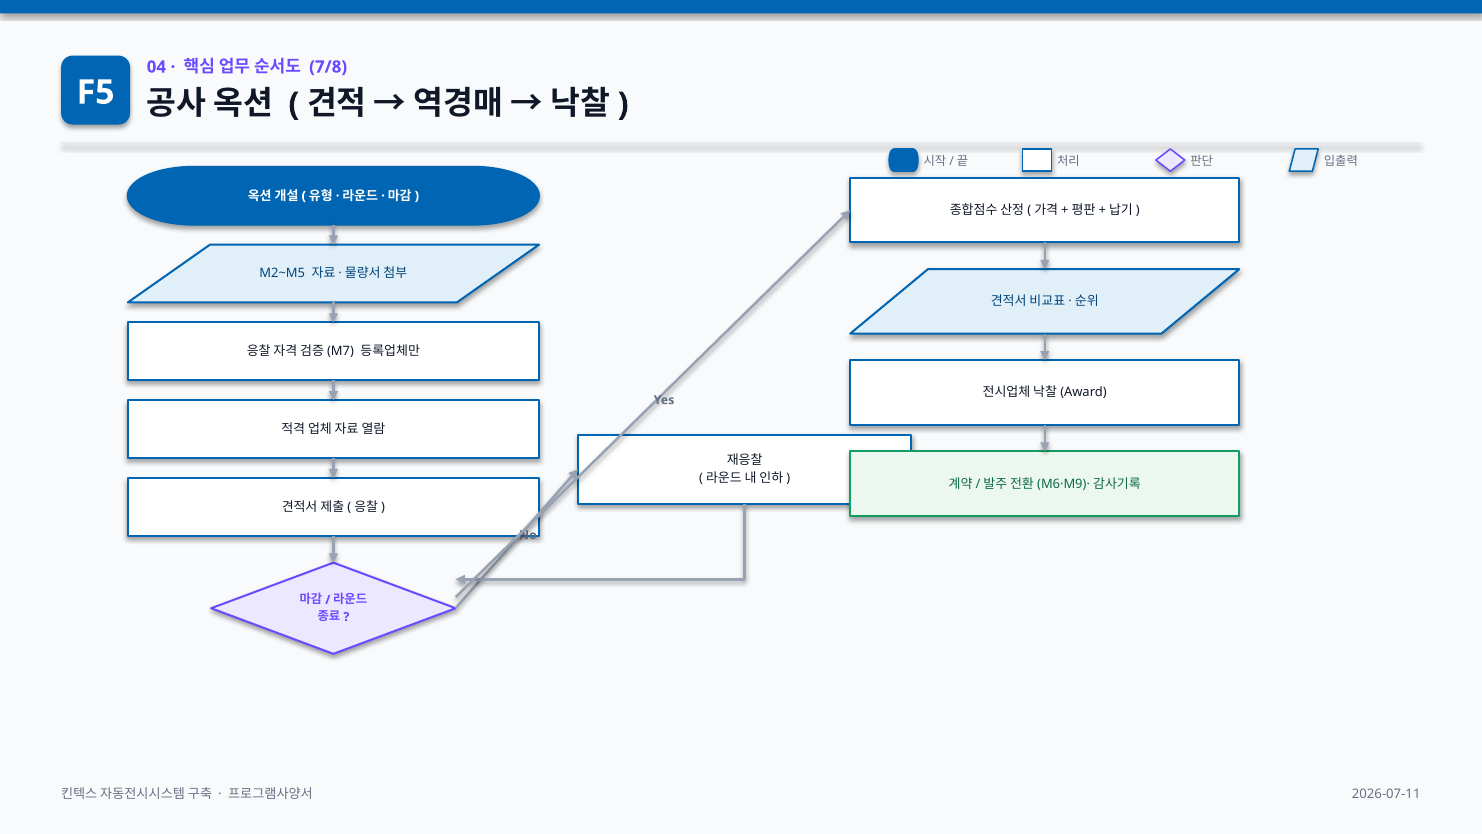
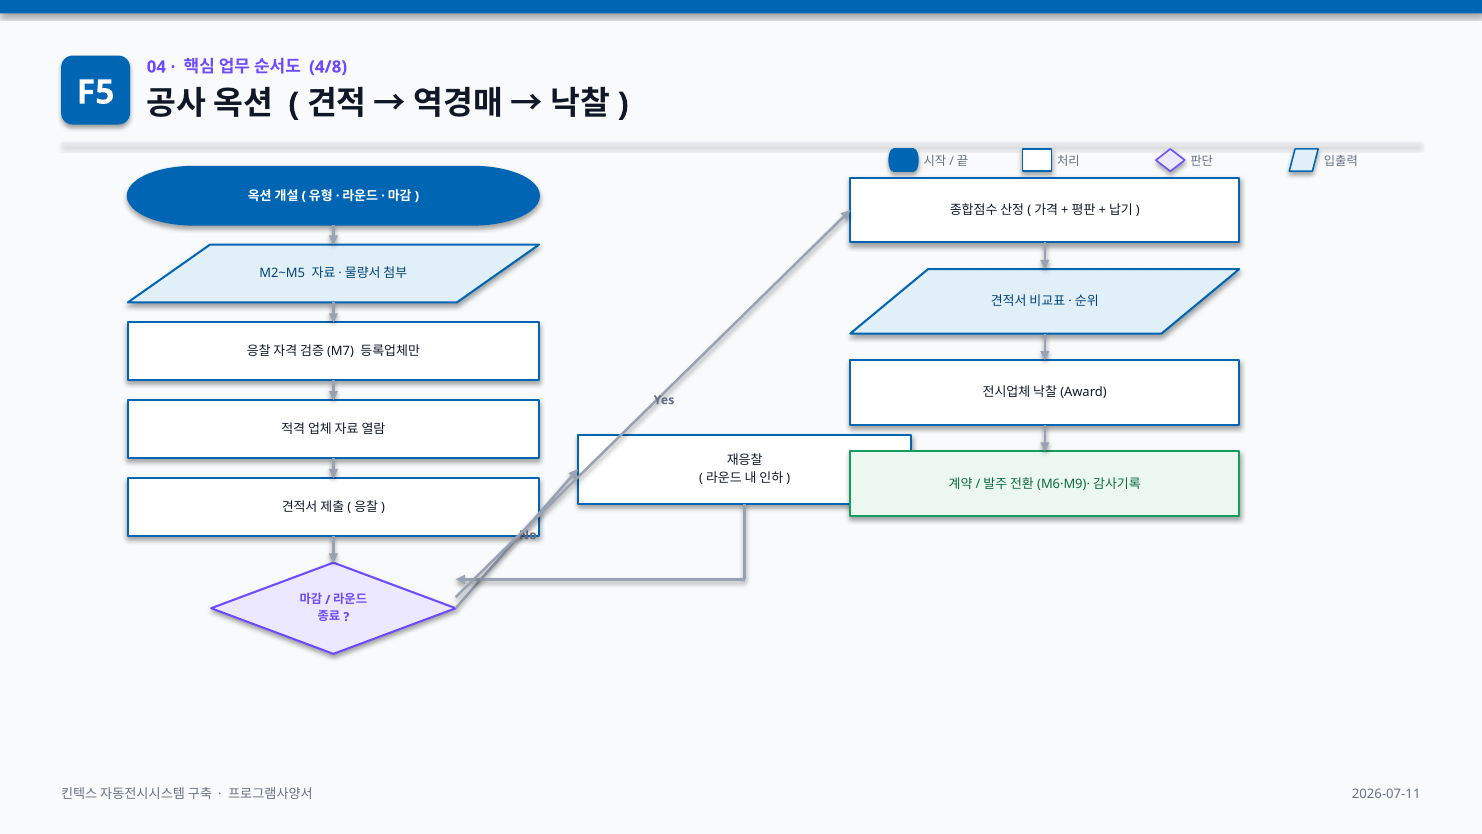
7/8: 7/8 -> 4/8
